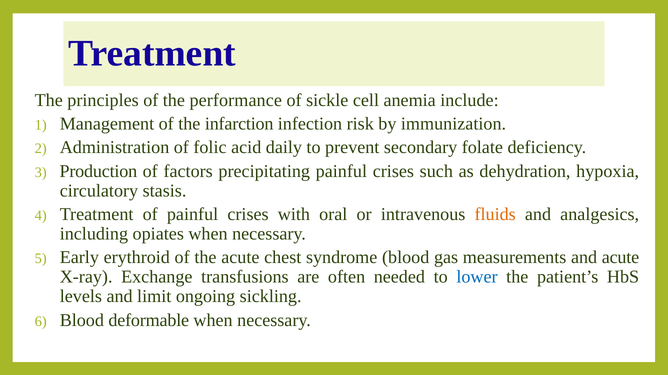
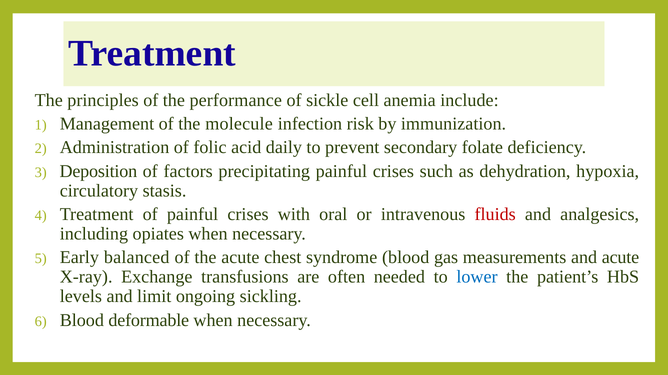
infarction: infarction -> molecule
Production: Production -> Deposition
fluids colour: orange -> red
erythroid: erythroid -> balanced
